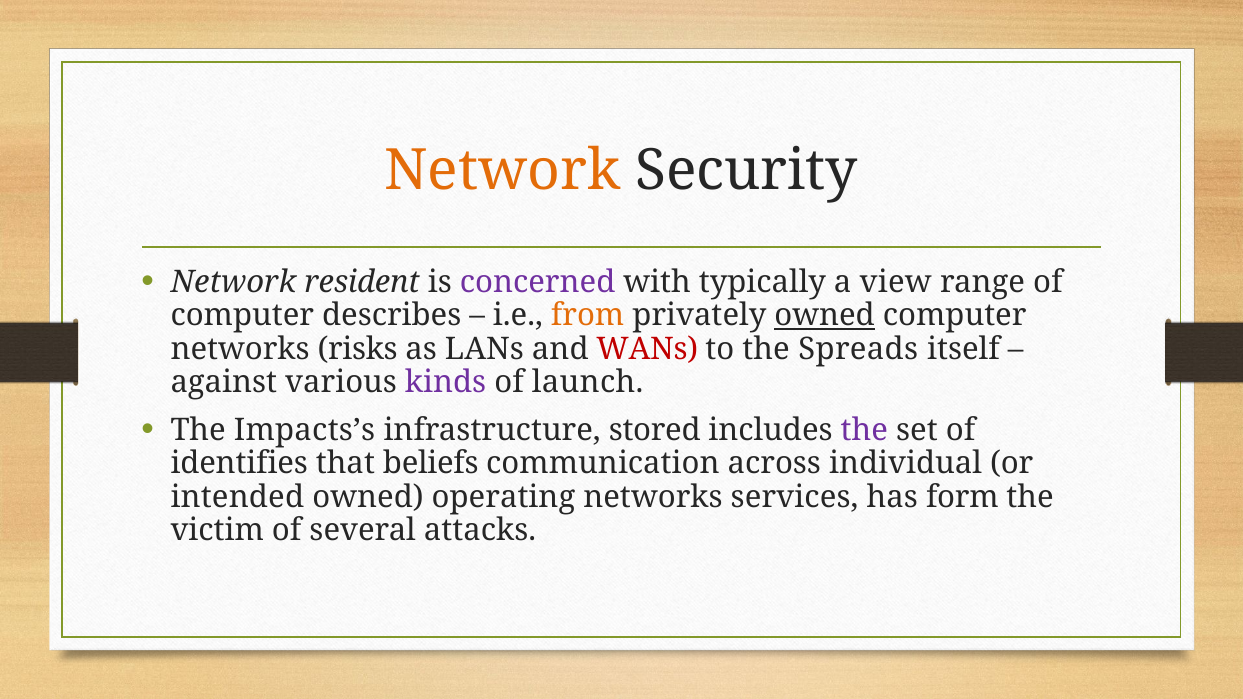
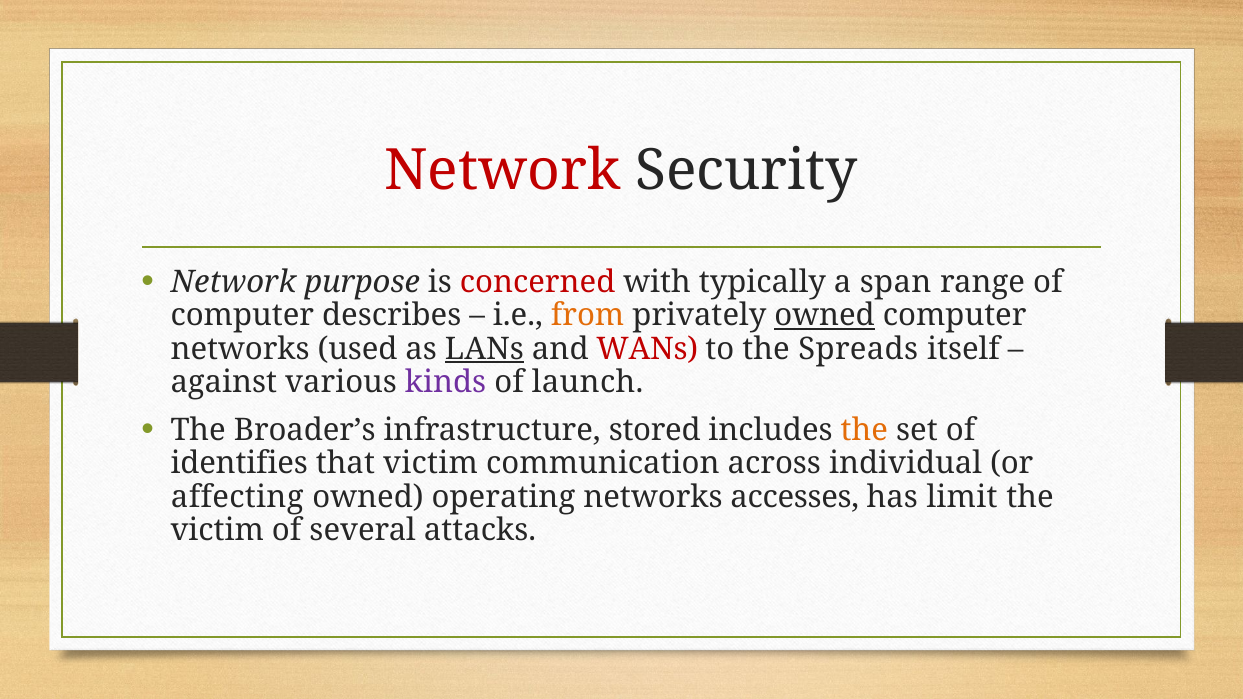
Network at (502, 171) colour: orange -> red
resident: resident -> purpose
concerned colour: purple -> red
view: view -> span
risks: risks -> used
LANs underline: none -> present
Impacts’s: Impacts’s -> Broader’s
the at (864, 430) colour: purple -> orange
that beliefs: beliefs -> victim
intended: intended -> affecting
services: services -> accesses
form: form -> limit
